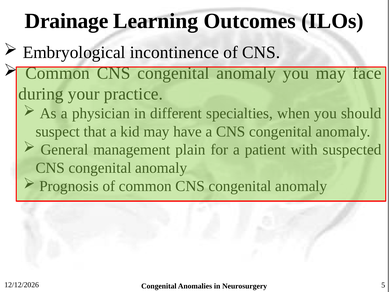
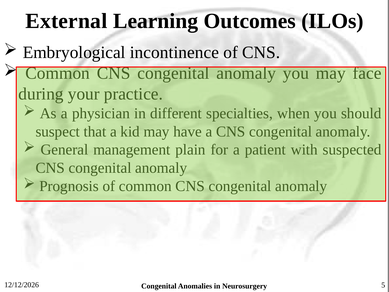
Drainage: Drainage -> External
